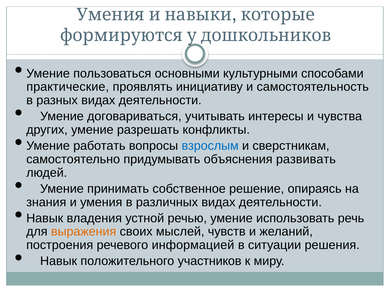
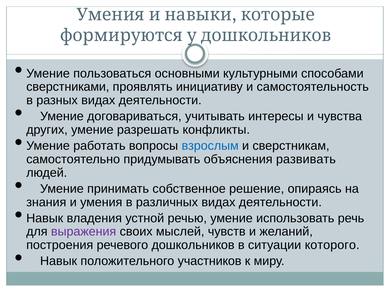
практические: практические -> сверстниками
выражения colour: orange -> purple
информацией: информацией -> дошкольников
решения: решения -> которого
